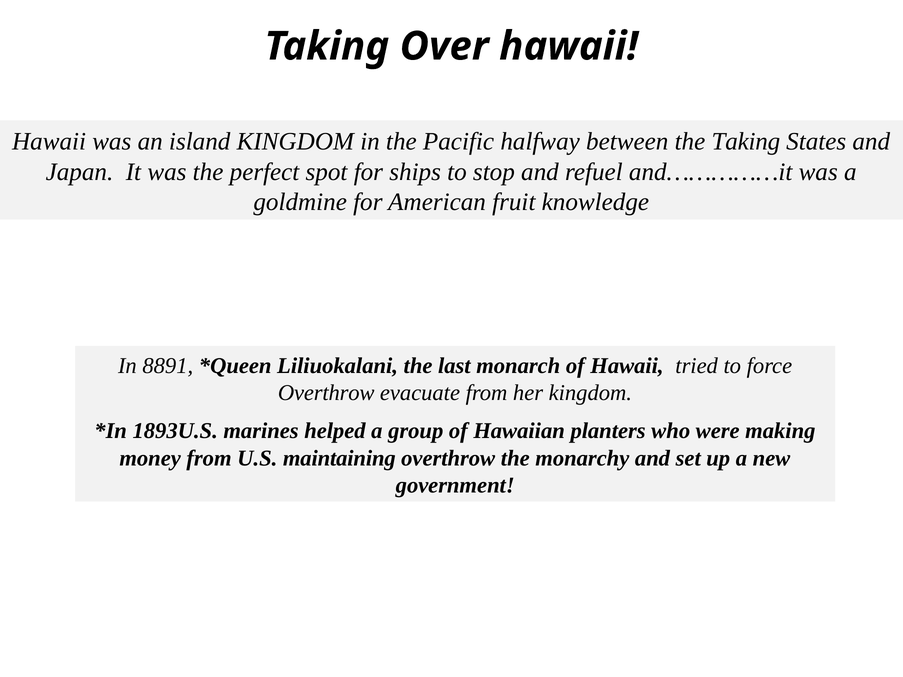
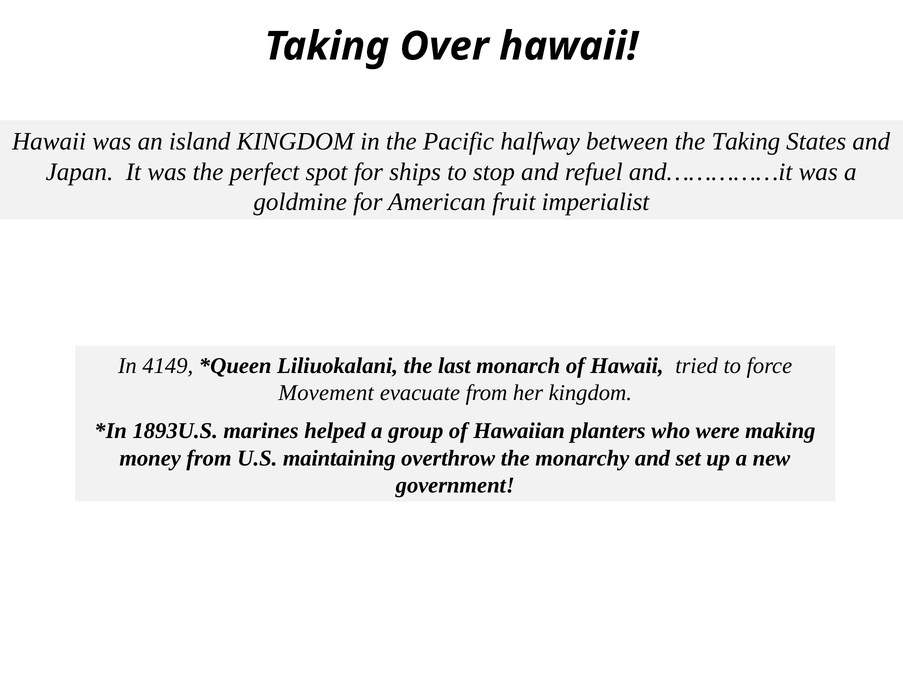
knowledge: knowledge -> imperialist
8891: 8891 -> 4149
Overthrow at (326, 393): Overthrow -> Movement
